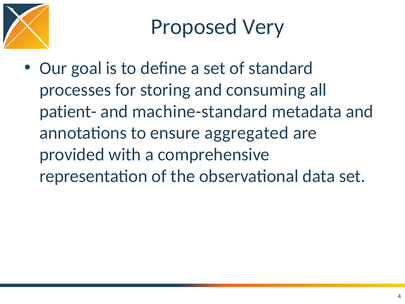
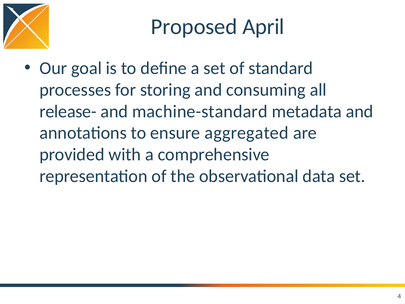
Very: Very -> April
patient-: patient- -> release-
